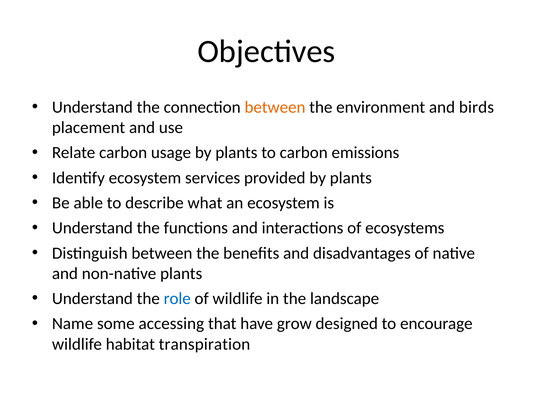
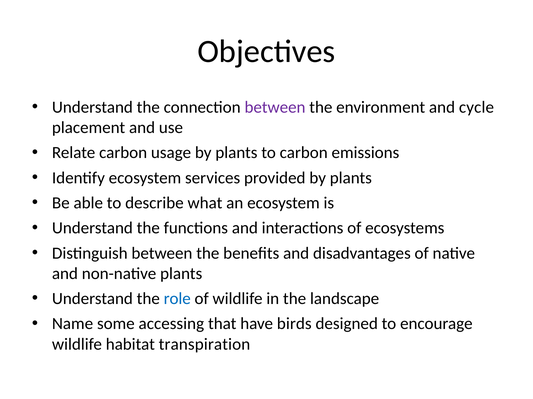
between at (275, 107) colour: orange -> purple
birds: birds -> cycle
grow: grow -> birds
